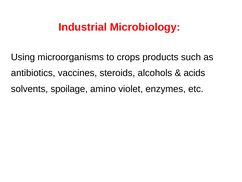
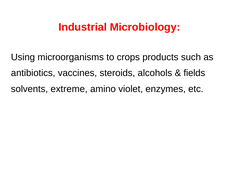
acids: acids -> fields
spoilage: spoilage -> extreme
